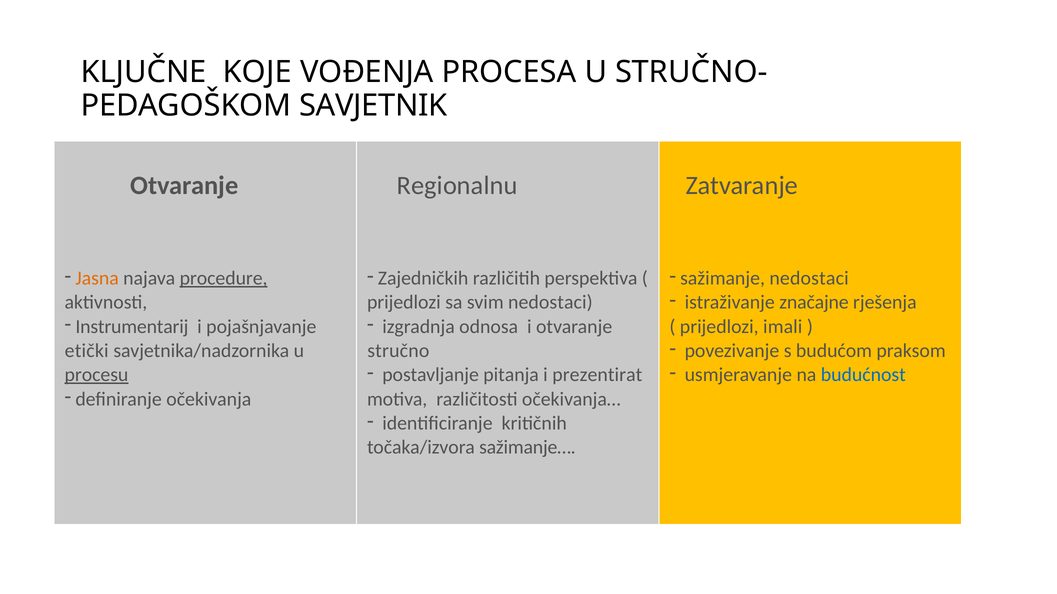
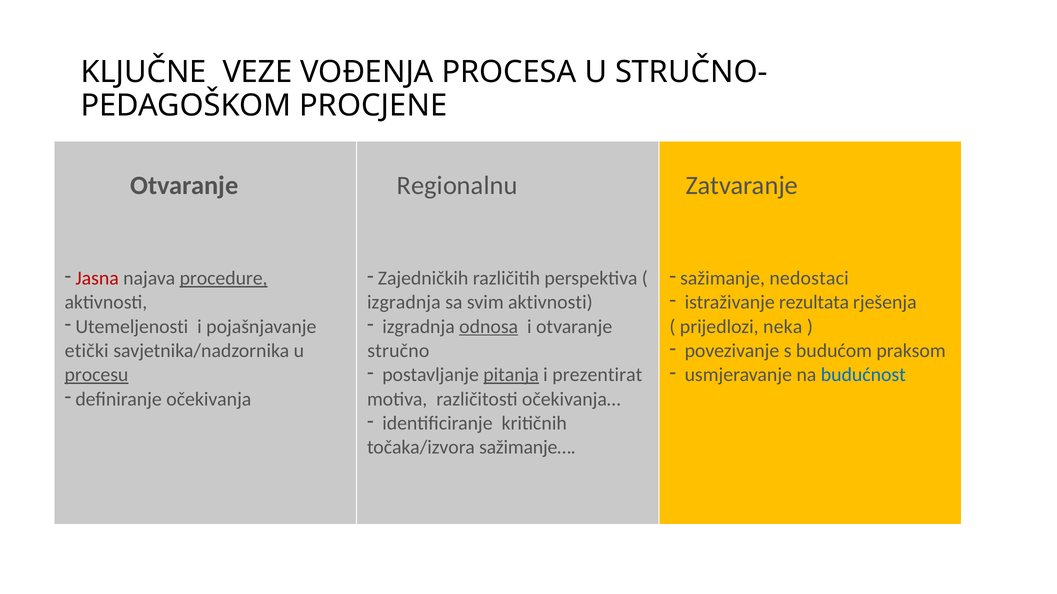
KOJE: KOJE -> VEZE
SAVJETNIK: SAVJETNIK -> PROCJENE
Jasna colour: orange -> red
značajne: značajne -> rezultata
prijedlozi at (404, 303): prijedlozi -> izgradnja
svim nedostaci: nedostaci -> aktivnosti
Instrumentarij: Instrumentarij -> Utemeljenosti
odnosa underline: none -> present
imali: imali -> neka
pitanja underline: none -> present
